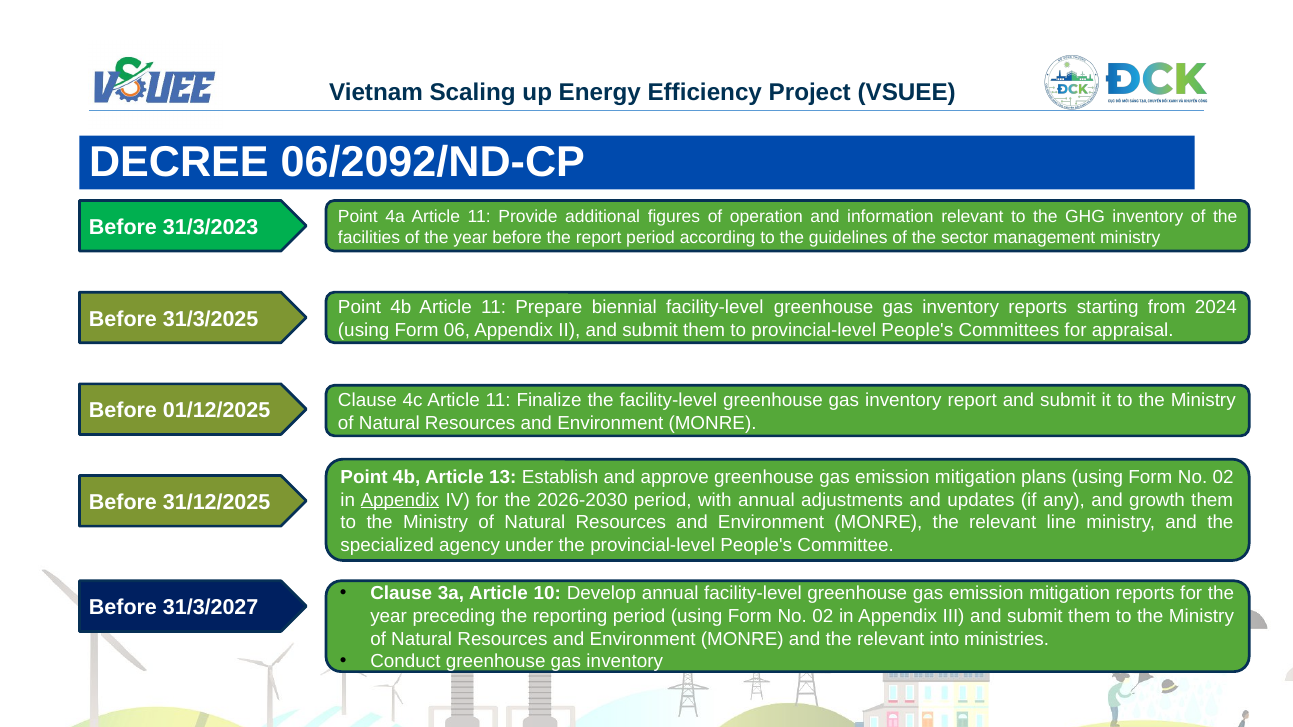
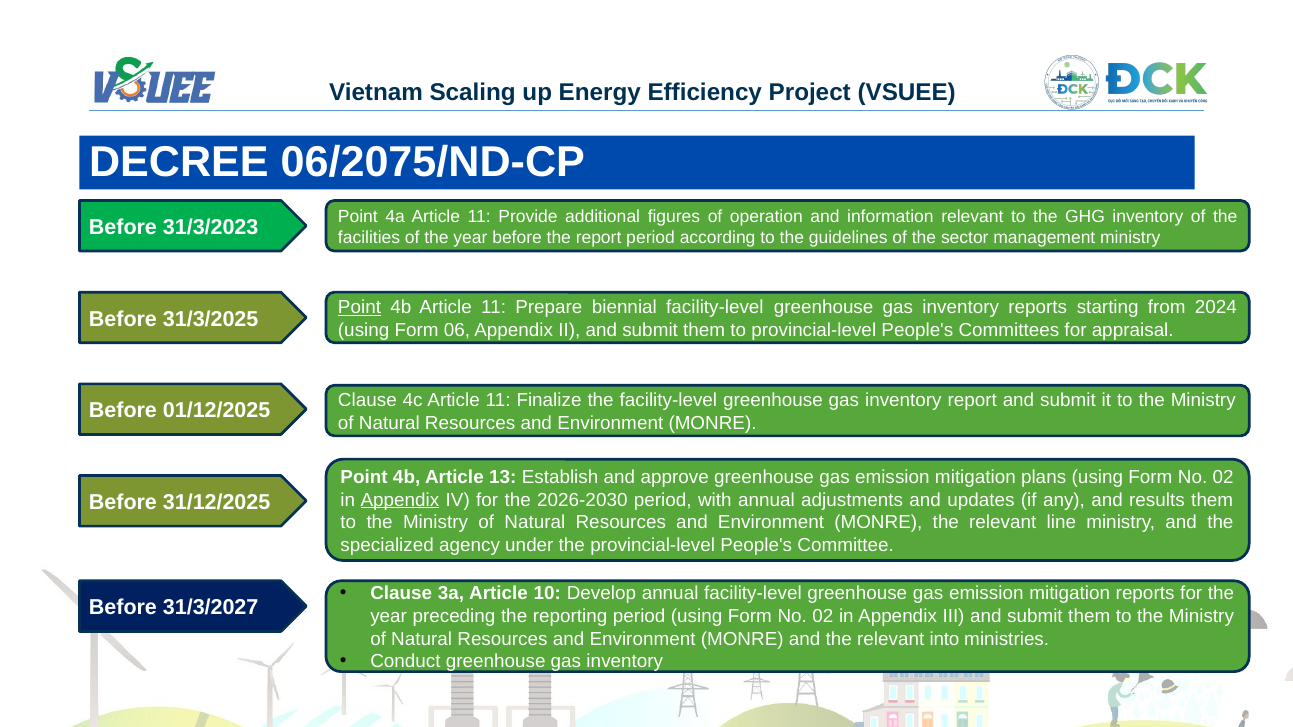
06/2092/ND-CP: 06/2092/ND-CP -> 06/2075/ND-CP
Point at (359, 308) underline: none -> present
growth: growth -> results
